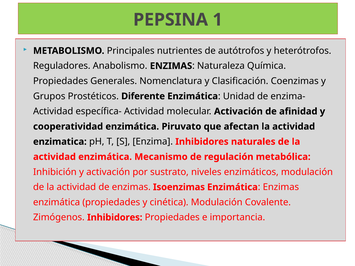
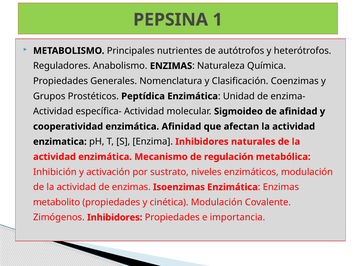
Diferente: Diferente -> Peptídica
molecular Activación: Activación -> Sigmoideo
enzimática Piruvato: Piruvato -> Afinidad
enzimática at (57, 202): enzimática -> metabolito
